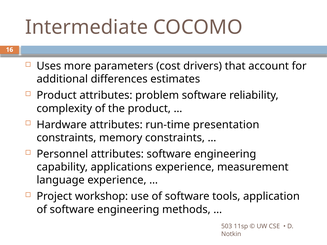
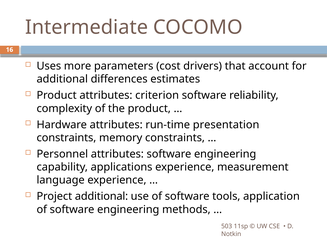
problem: problem -> criterion
Project workshop: workshop -> additional
